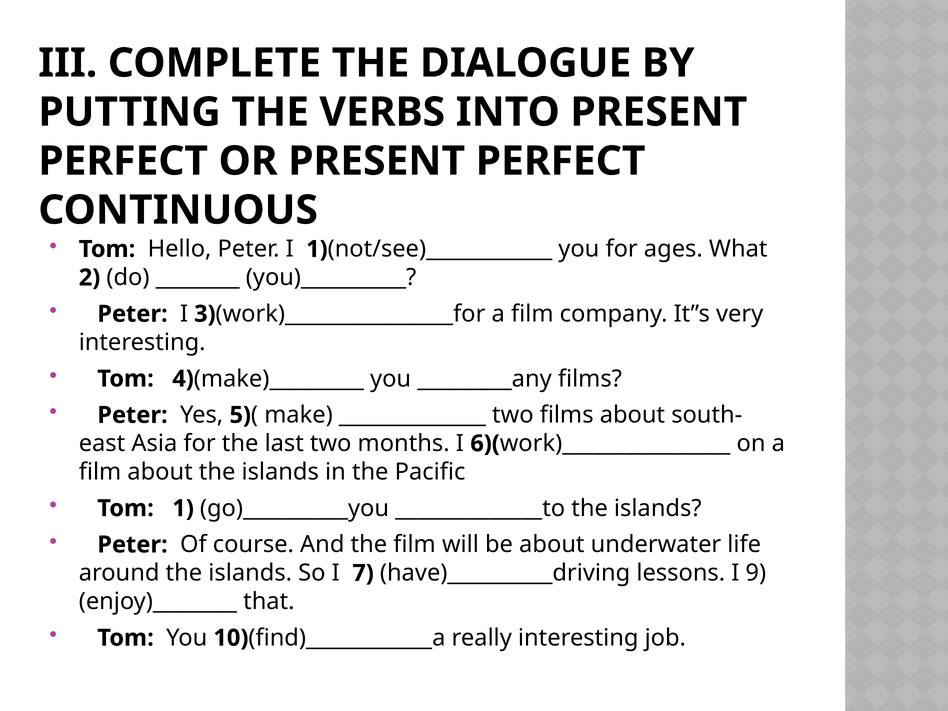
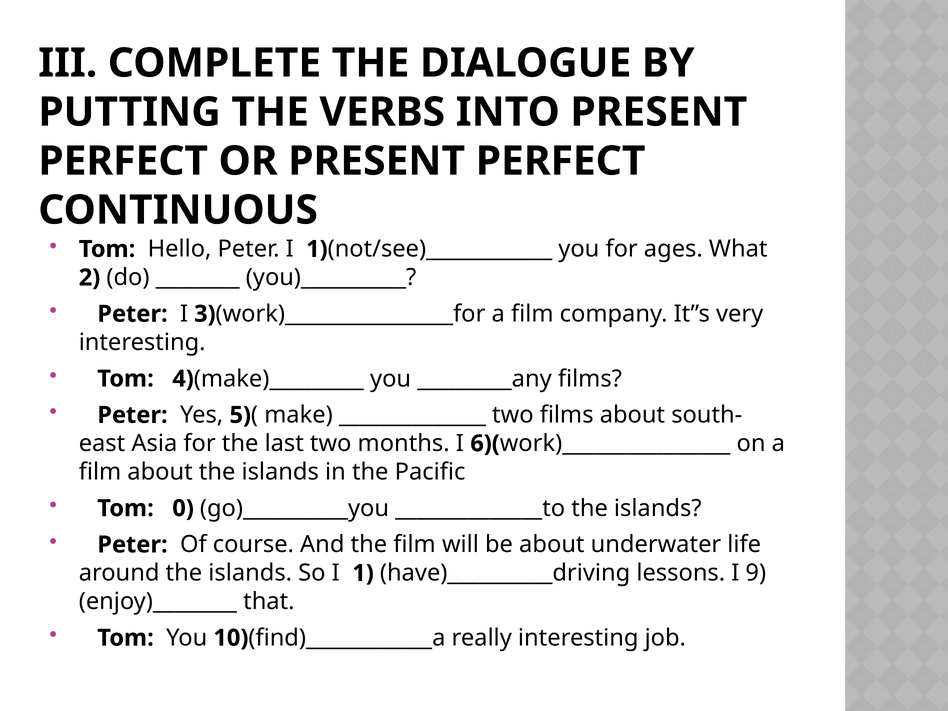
Tom 1: 1 -> 0
So I 7: 7 -> 1
